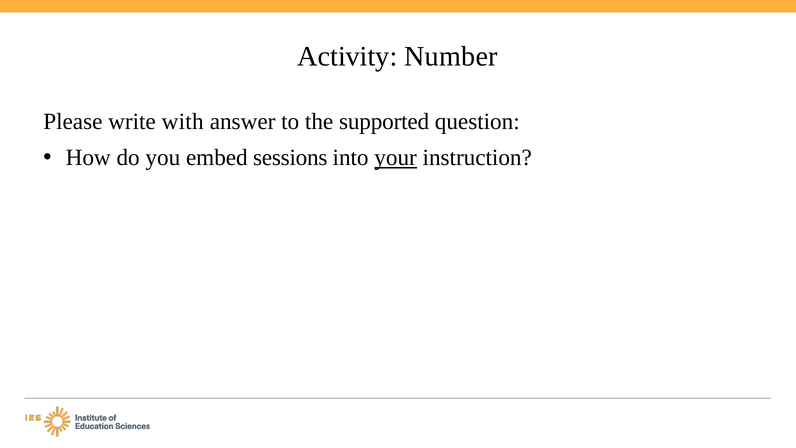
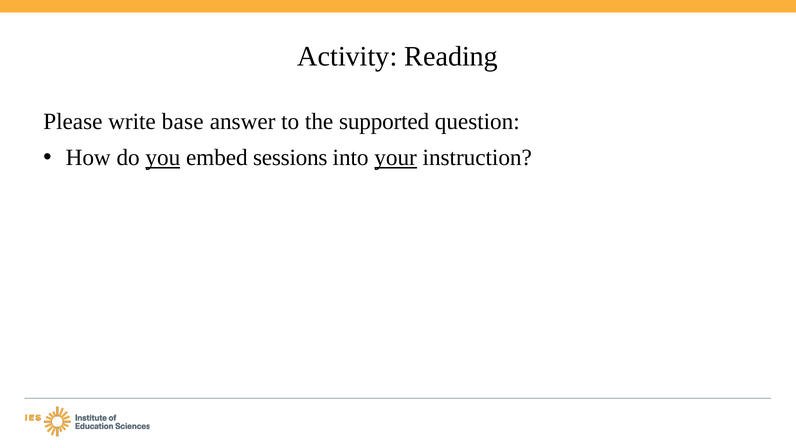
Number: Number -> Reading
with: with -> base
you underline: none -> present
